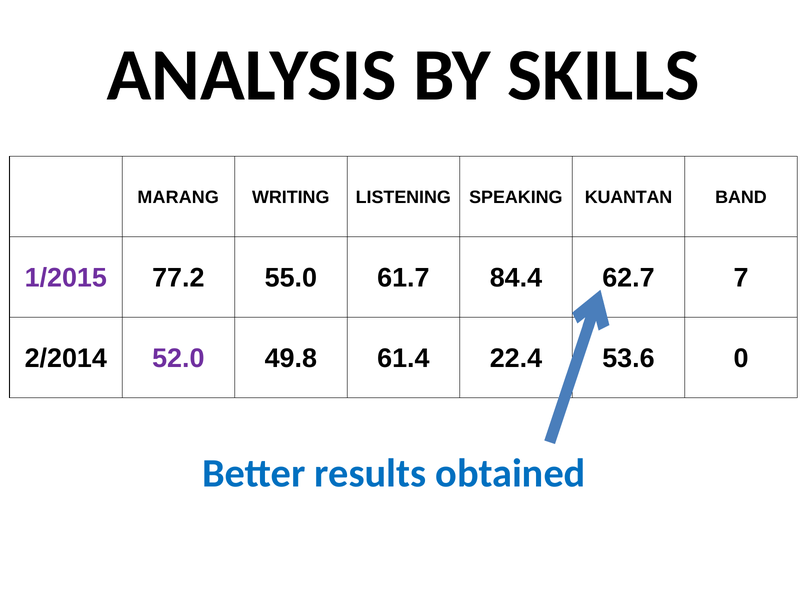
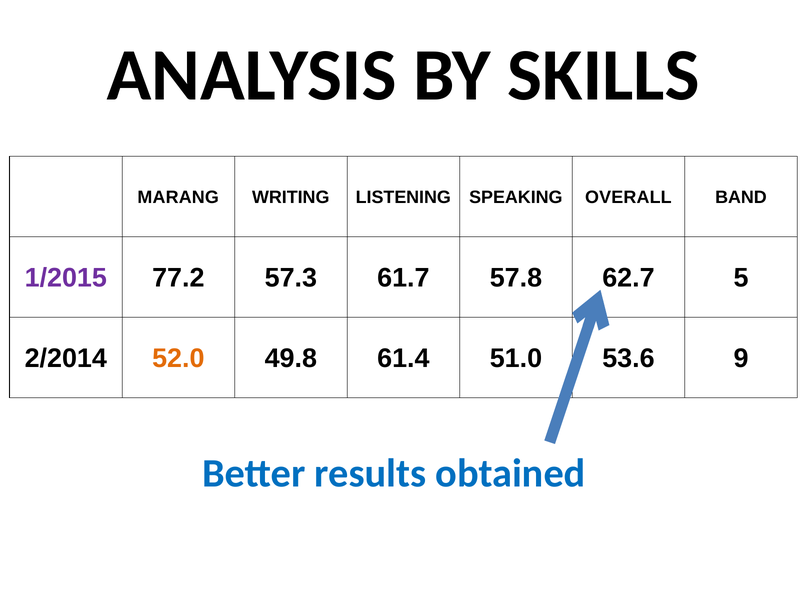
KUANTAN: KUANTAN -> OVERALL
55.0: 55.0 -> 57.3
84.4: 84.4 -> 57.8
7: 7 -> 5
52.0 colour: purple -> orange
22.4: 22.4 -> 51.0
0: 0 -> 9
